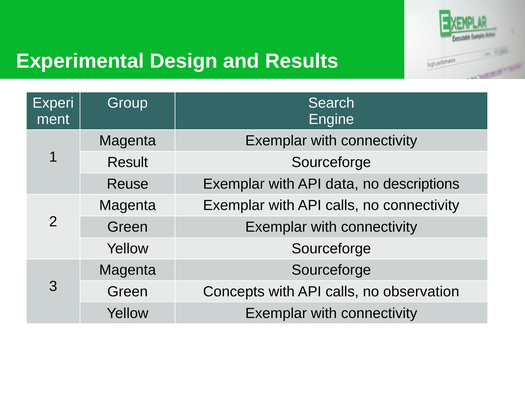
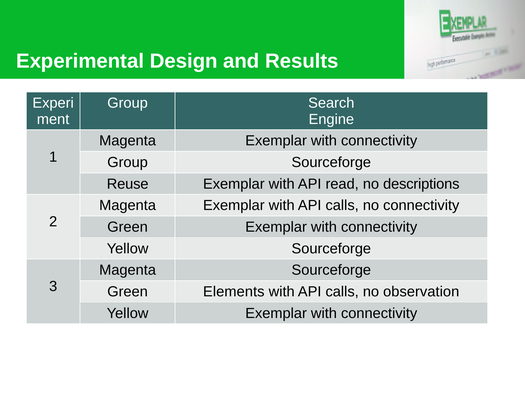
Result at (128, 162): Result -> Group
data: data -> read
Concepts: Concepts -> Elements
